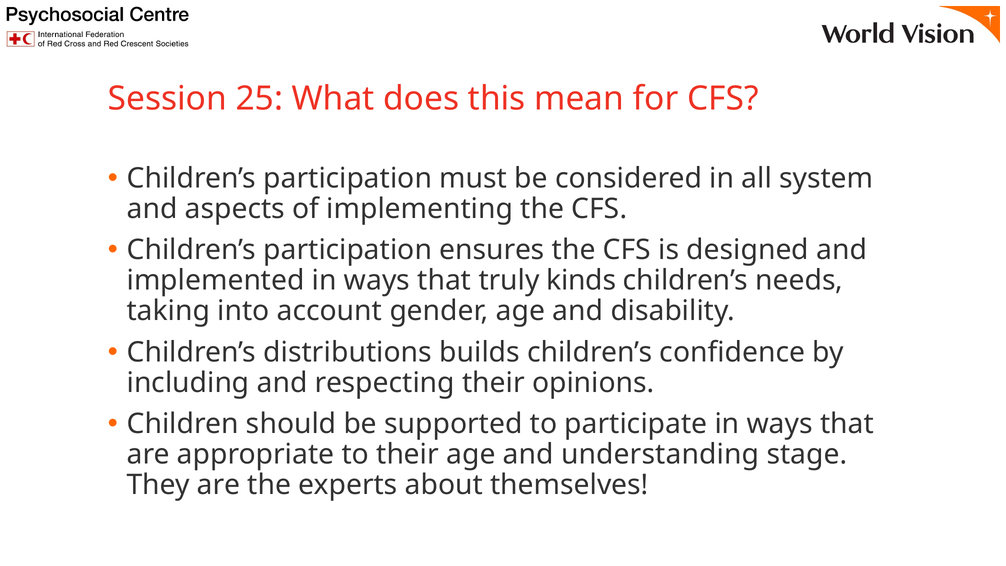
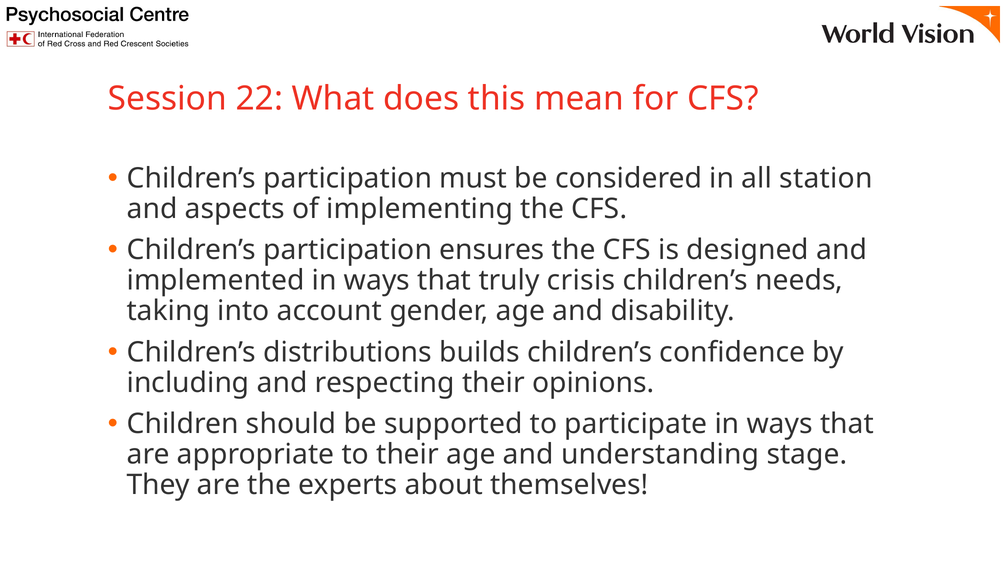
25: 25 -> 22
system: system -> station
kinds: kinds -> crisis
